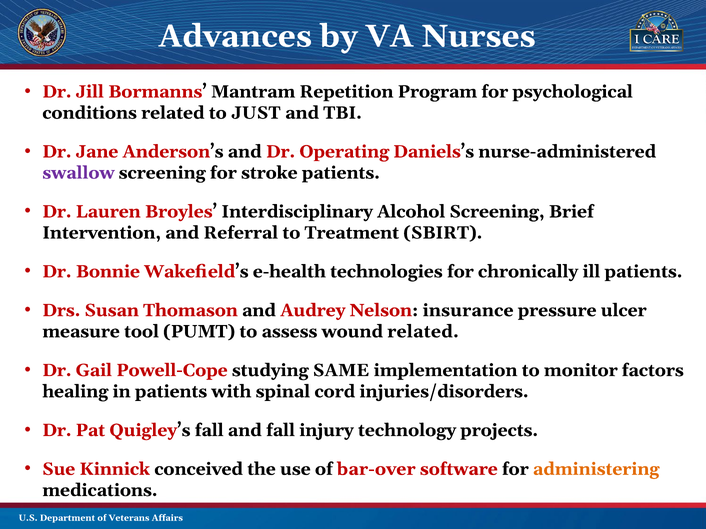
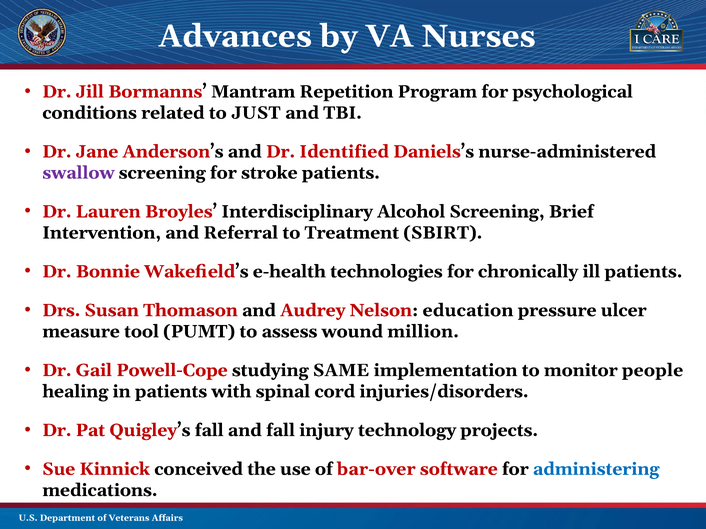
Operating: Operating -> Identified
insurance: insurance -> education
wound related: related -> million
factors: factors -> people
administering colour: orange -> blue
